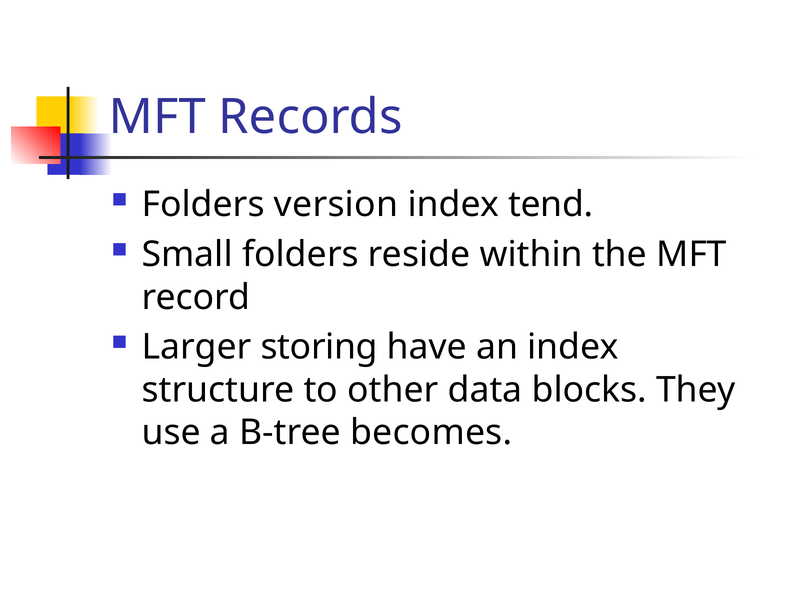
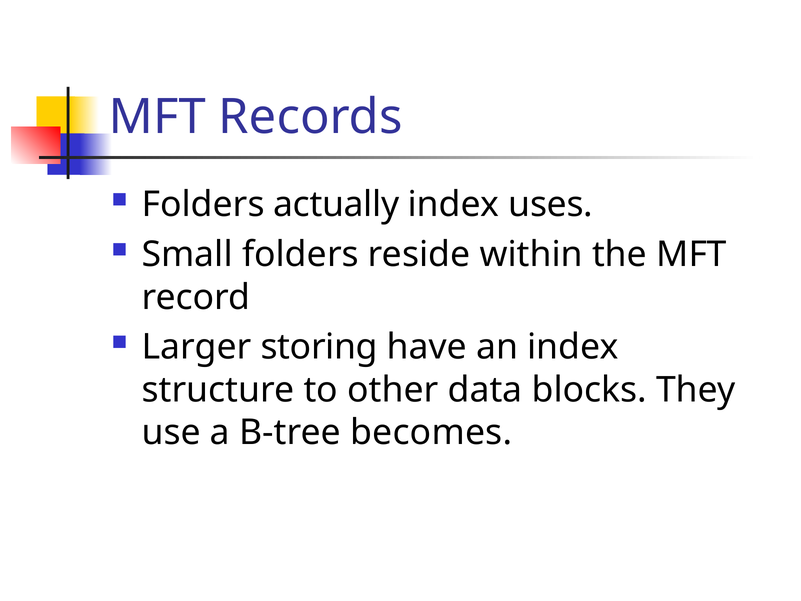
version: version -> actually
tend: tend -> uses
